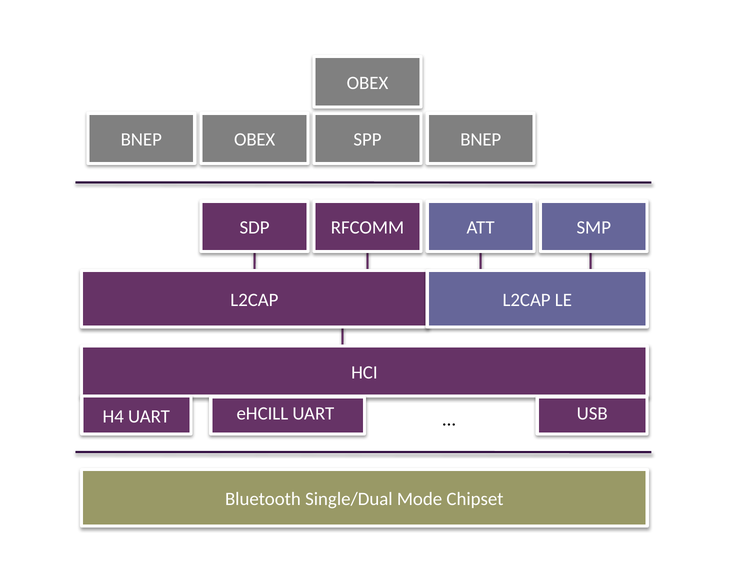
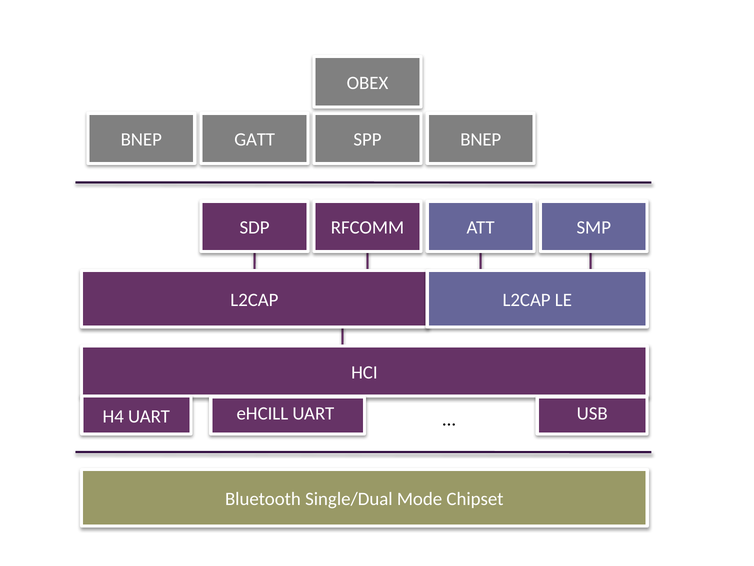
OBEX at (255, 140): OBEX -> GATT
